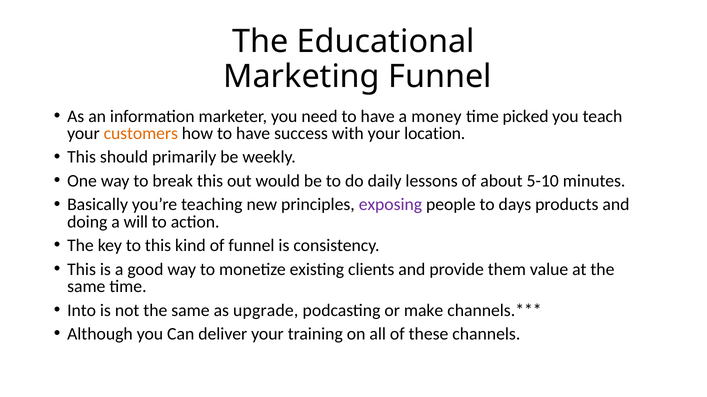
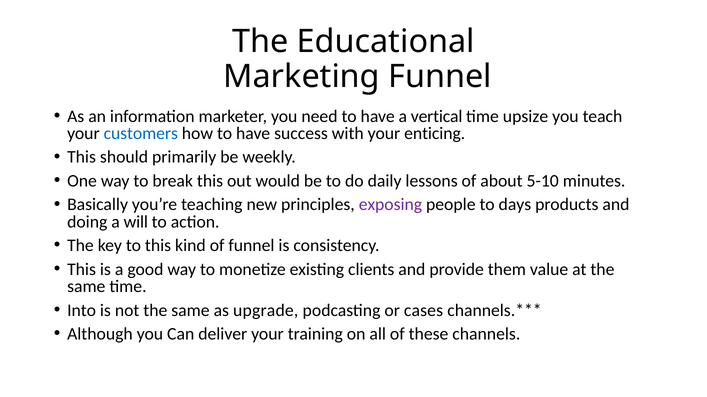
money: money -> vertical
picked: picked -> upsize
customers colour: orange -> blue
location: location -> enticing
make: make -> cases
